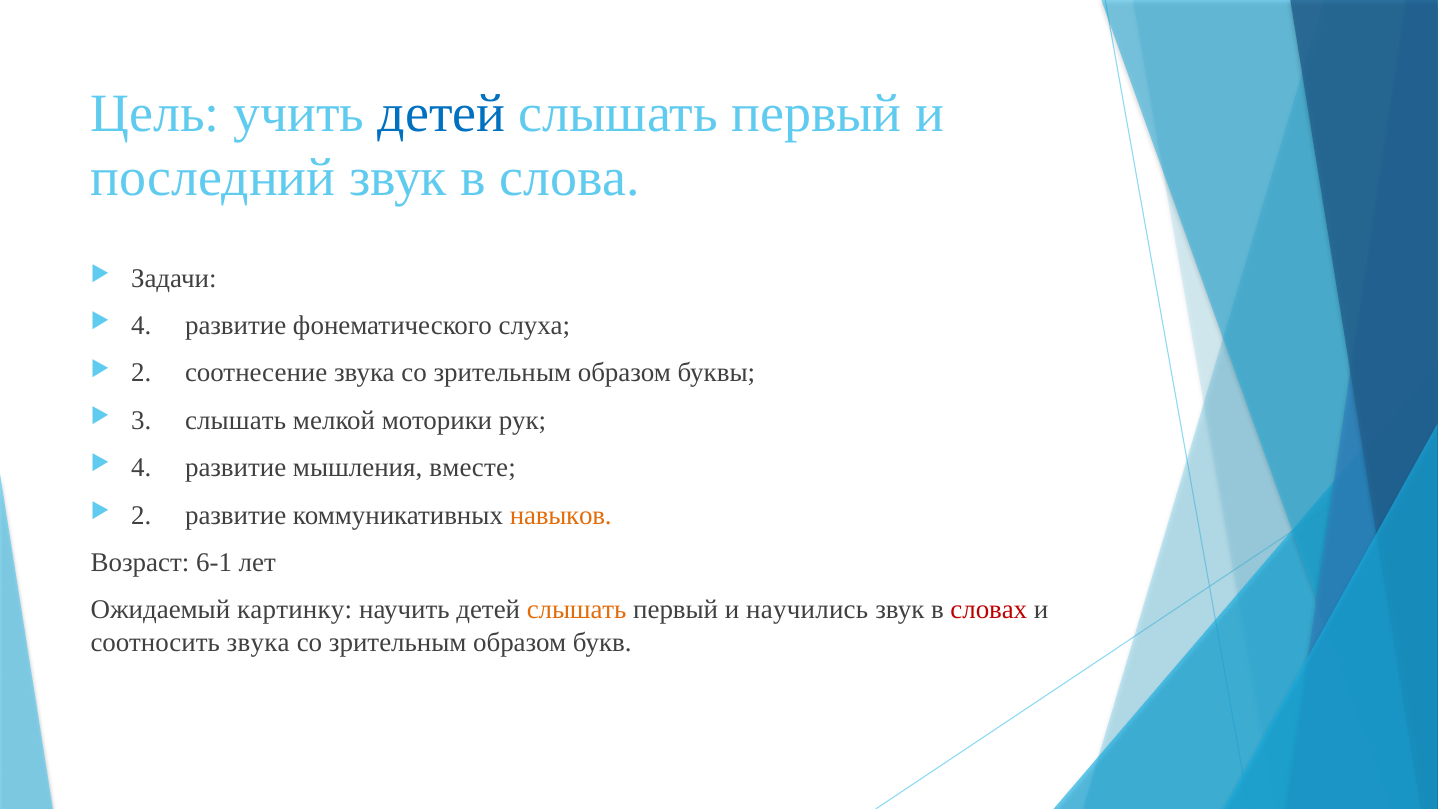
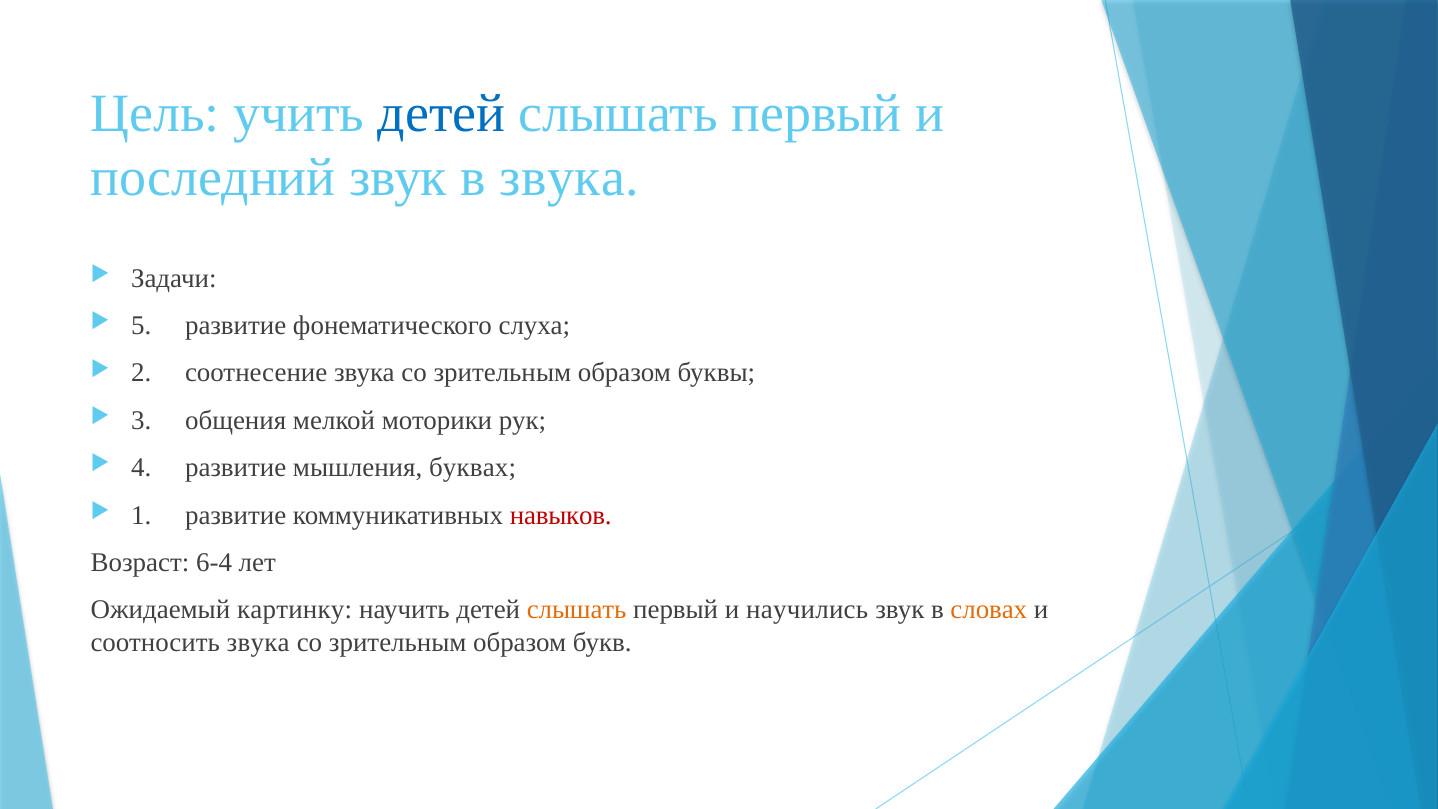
в слова: слова -> звука
4 at (141, 326): 4 -> 5
3 слышать: слышать -> общения
вместе: вместе -> буквах
2 at (141, 515): 2 -> 1
навыков colour: orange -> red
6-1: 6-1 -> 6-4
словах colour: red -> orange
